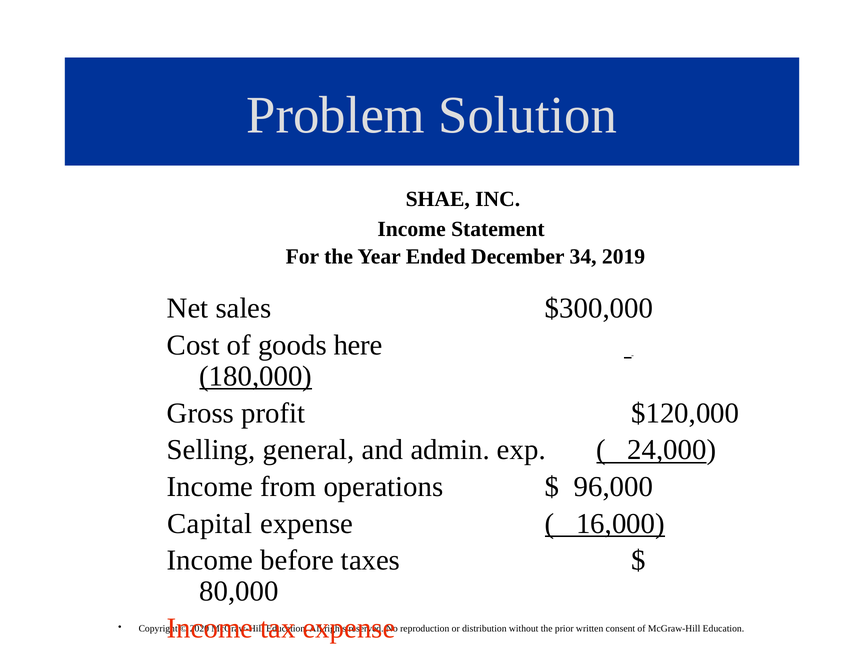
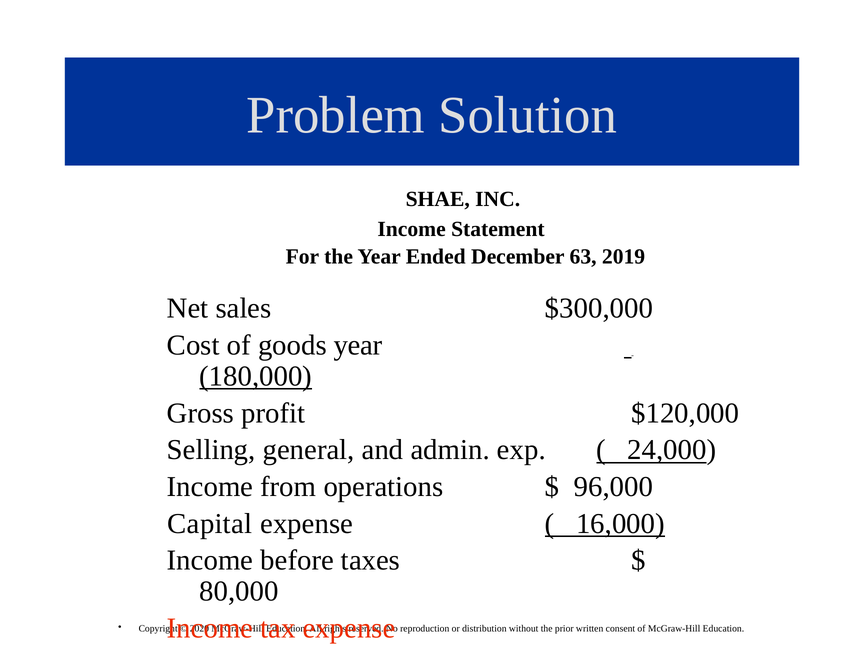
34: 34 -> 63
goods here: here -> year
